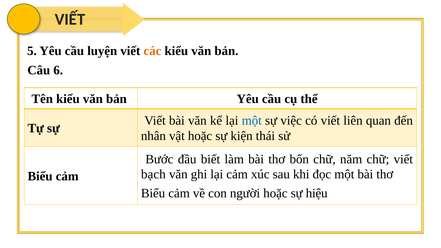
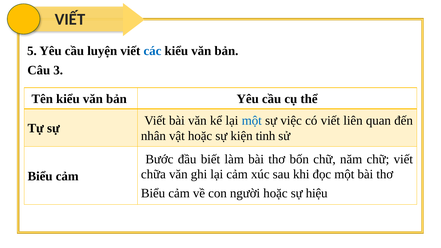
các colour: orange -> blue
6: 6 -> 3
thái: thái -> tinh
bạch: bạch -> chữa
